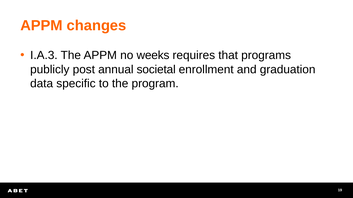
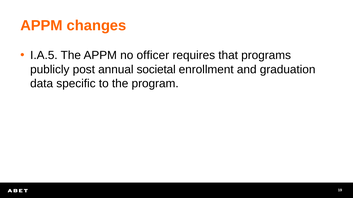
I.A.3: I.A.3 -> I.A.5
weeks: weeks -> officer
